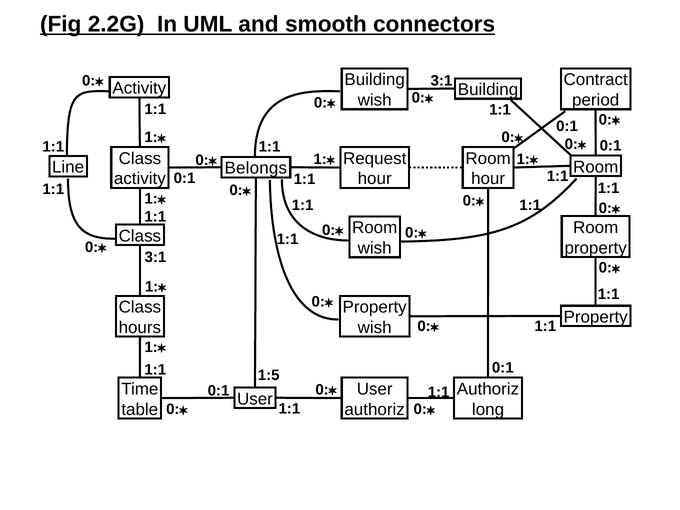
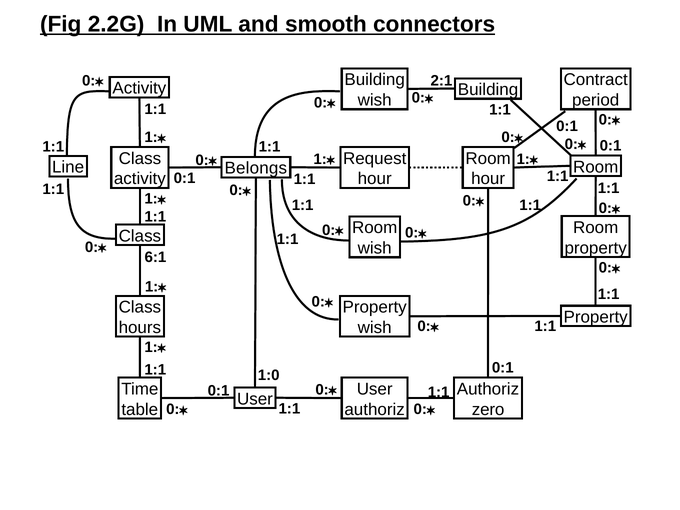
3:1 at (441, 81): 3:1 -> 2:1
3:1 at (155, 257): 3:1 -> 6:1
1:5: 1:5 -> 1:0
long: long -> zero
